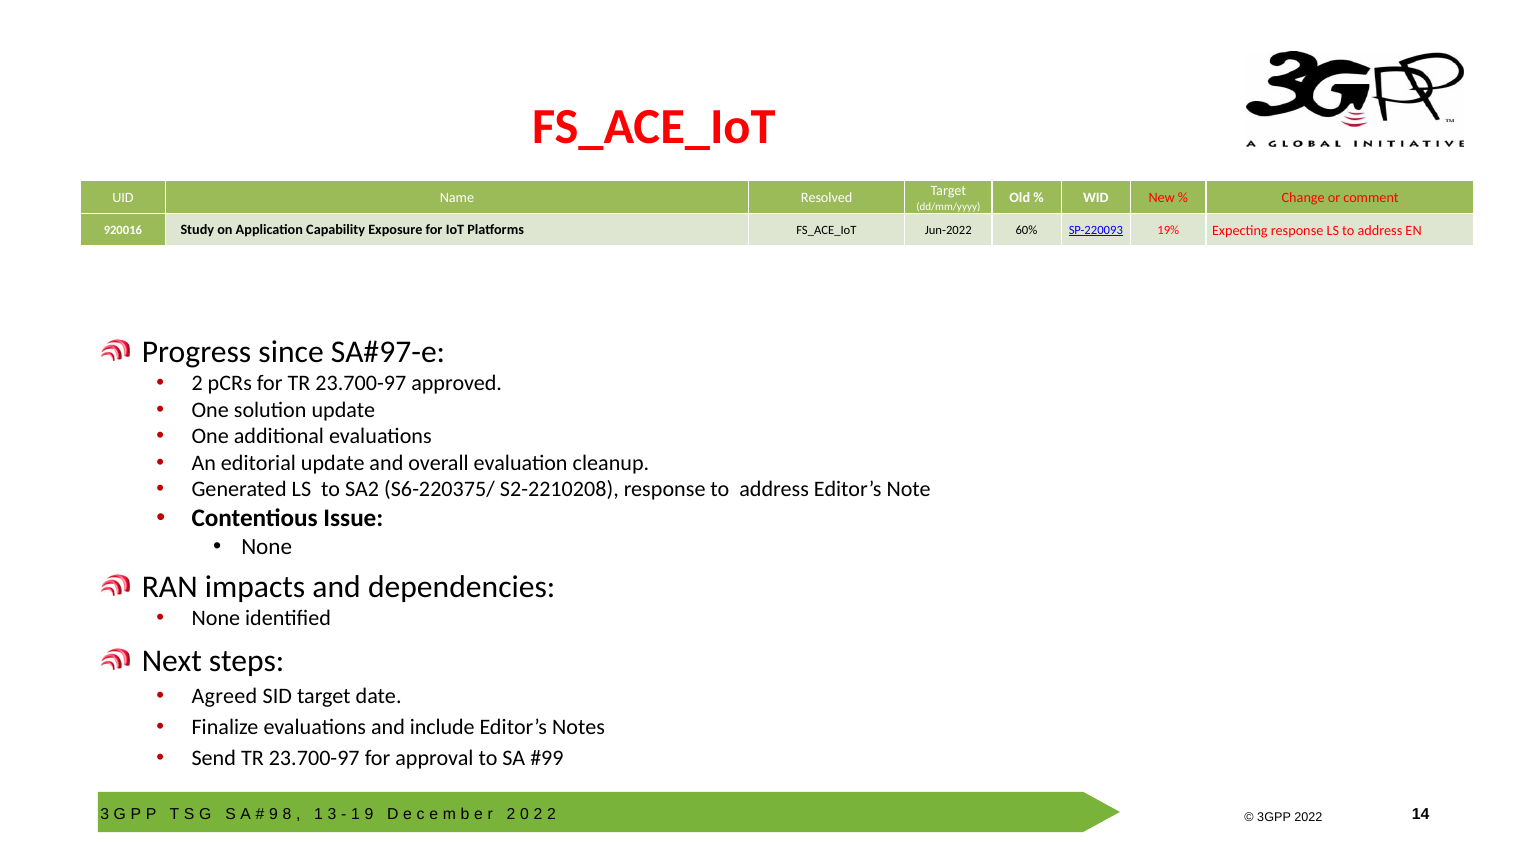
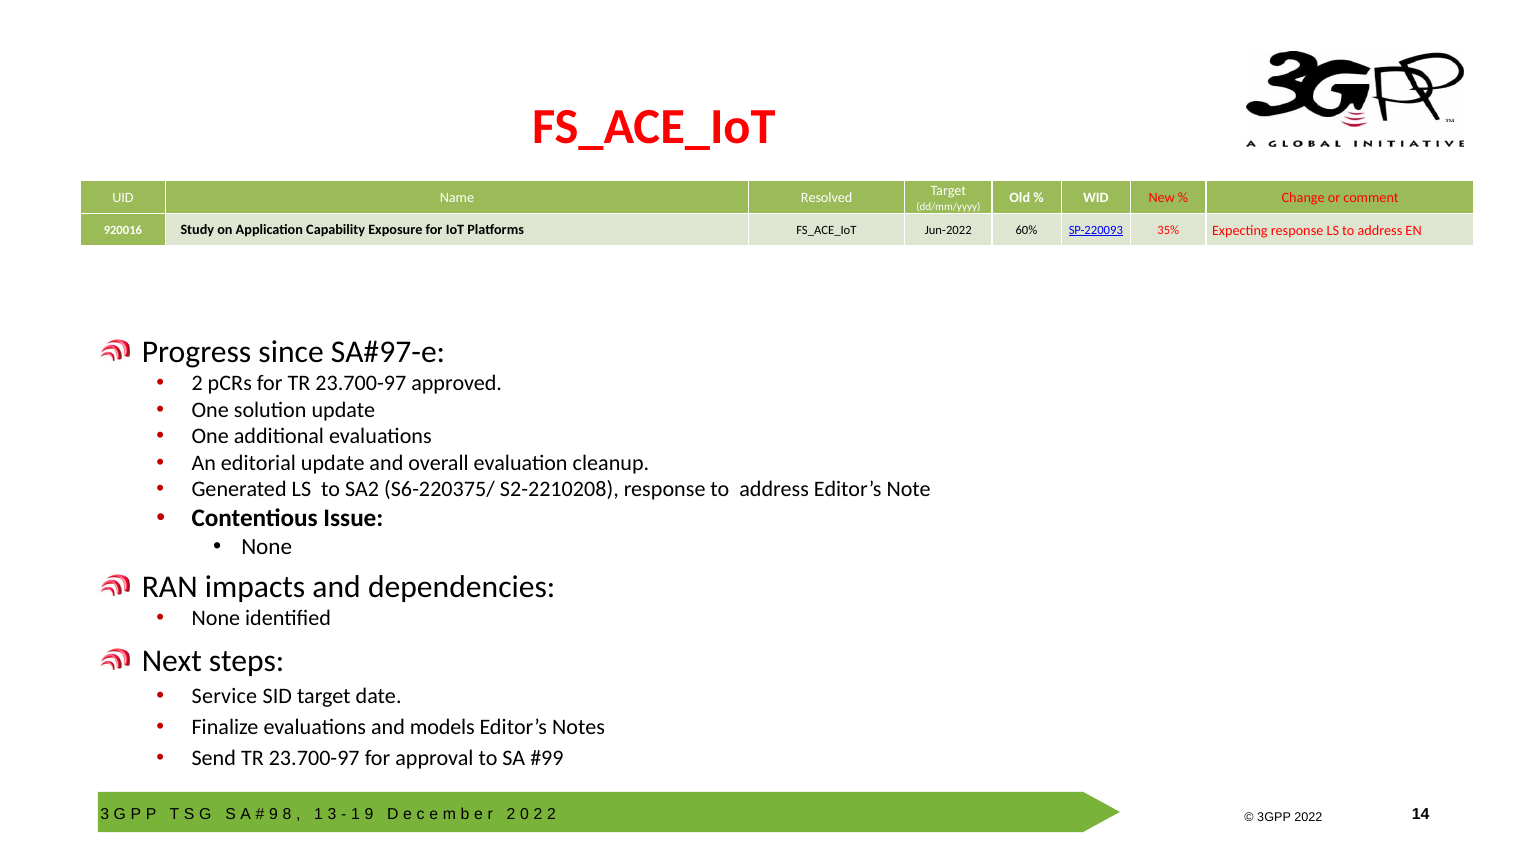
19%: 19% -> 35%
Agreed: Agreed -> Service
include: include -> models
